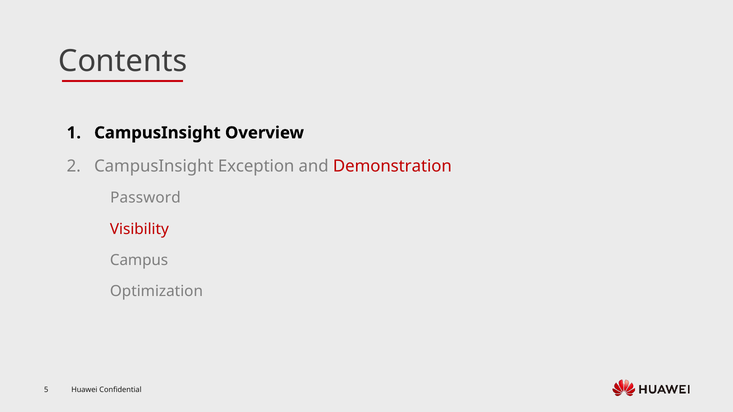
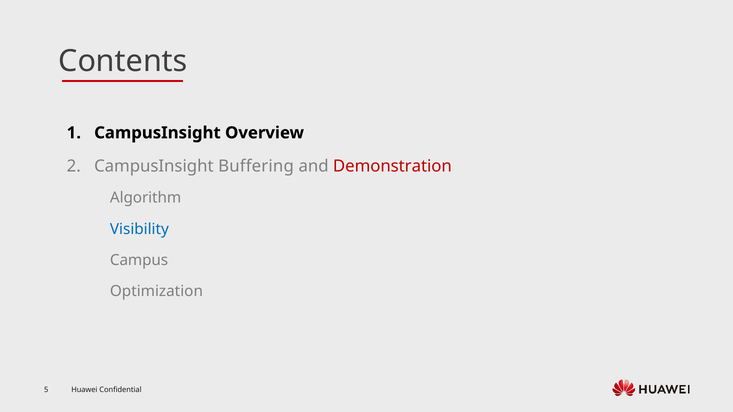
Exception: Exception -> Buffering
Password: Password -> Algorithm
Visibility colour: red -> blue
